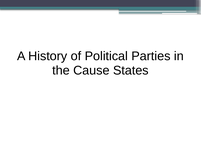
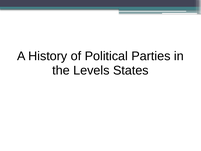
Cause: Cause -> Levels
